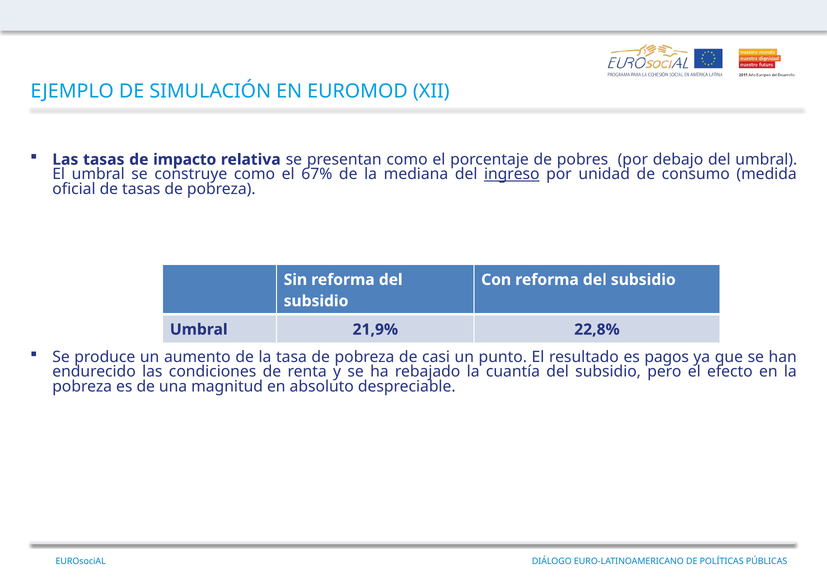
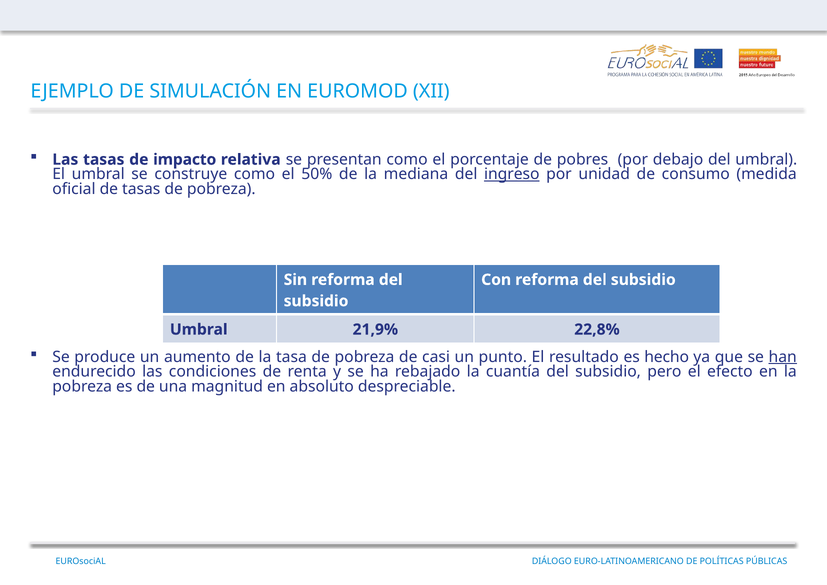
67%: 67% -> 50%
pagos: pagos -> hecho
han underline: none -> present
